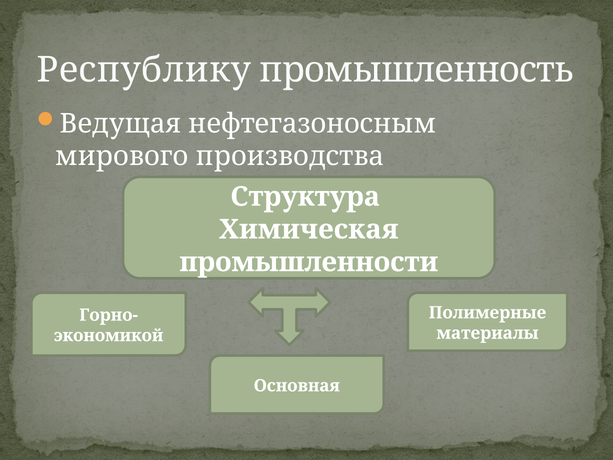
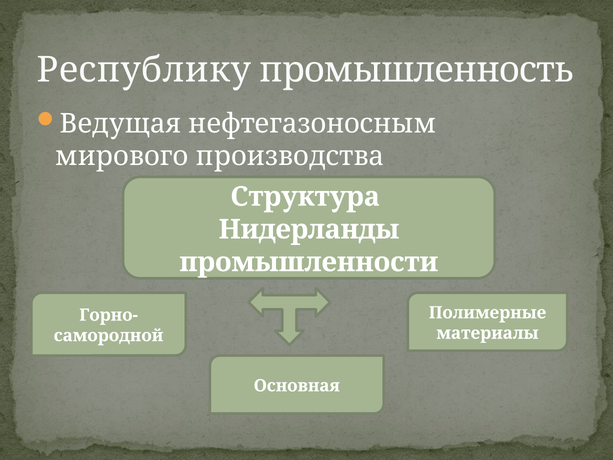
Химическая: Химическая -> Нидерланды
экономикой: экономикой -> самородной
